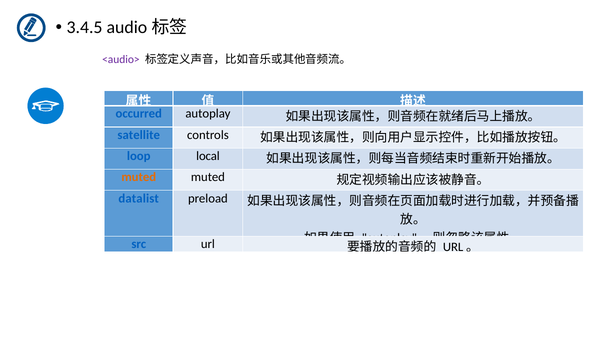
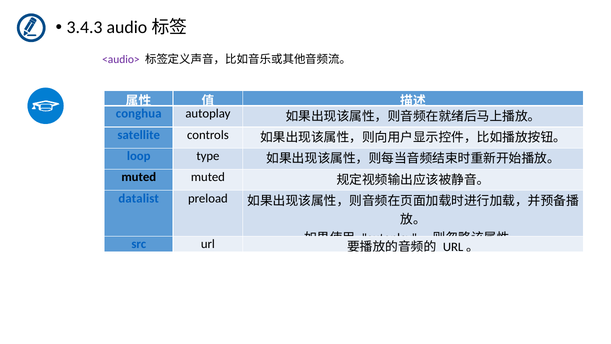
3.4.5: 3.4.5 -> 3.4.3
occurred: occurred -> conghua
local: local -> type
muted at (139, 177) colour: orange -> black
